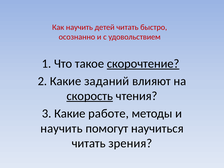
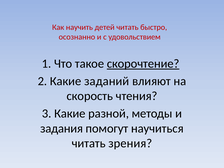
скорость underline: present -> none
работе: работе -> разной
научить at (62, 128): научить -> задания
